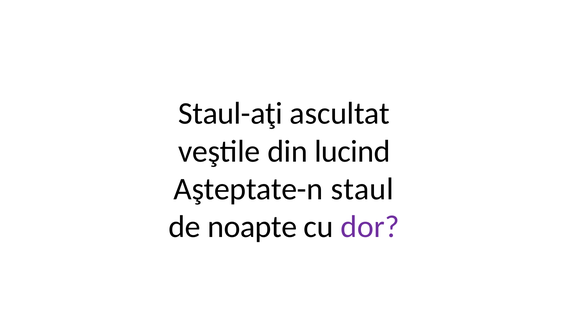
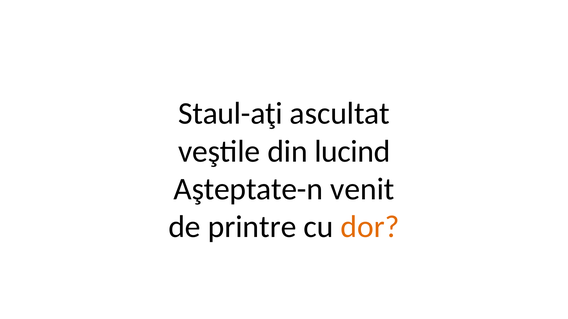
staul: staul -> venit
noapte: noapte -> printre
dor colour: purple -> orange
